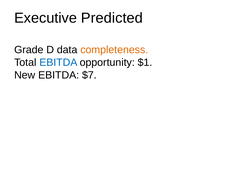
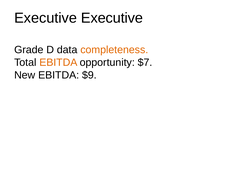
Executive Predicted: Predicted -> Executive
EBITDA at (58, 62) colour: blue -> orange
$1: $1 -> $7
$7: $7 -> $9
